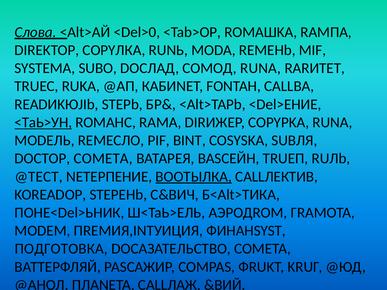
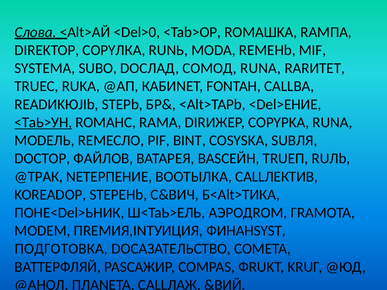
DOCTOP СОМЕТА: СОМЕТА -> ФАЙЛОВ
@ТЕСТ: @ТЕСТ -> @ТРАК
ВООТЫЛКА underline: present -> none
